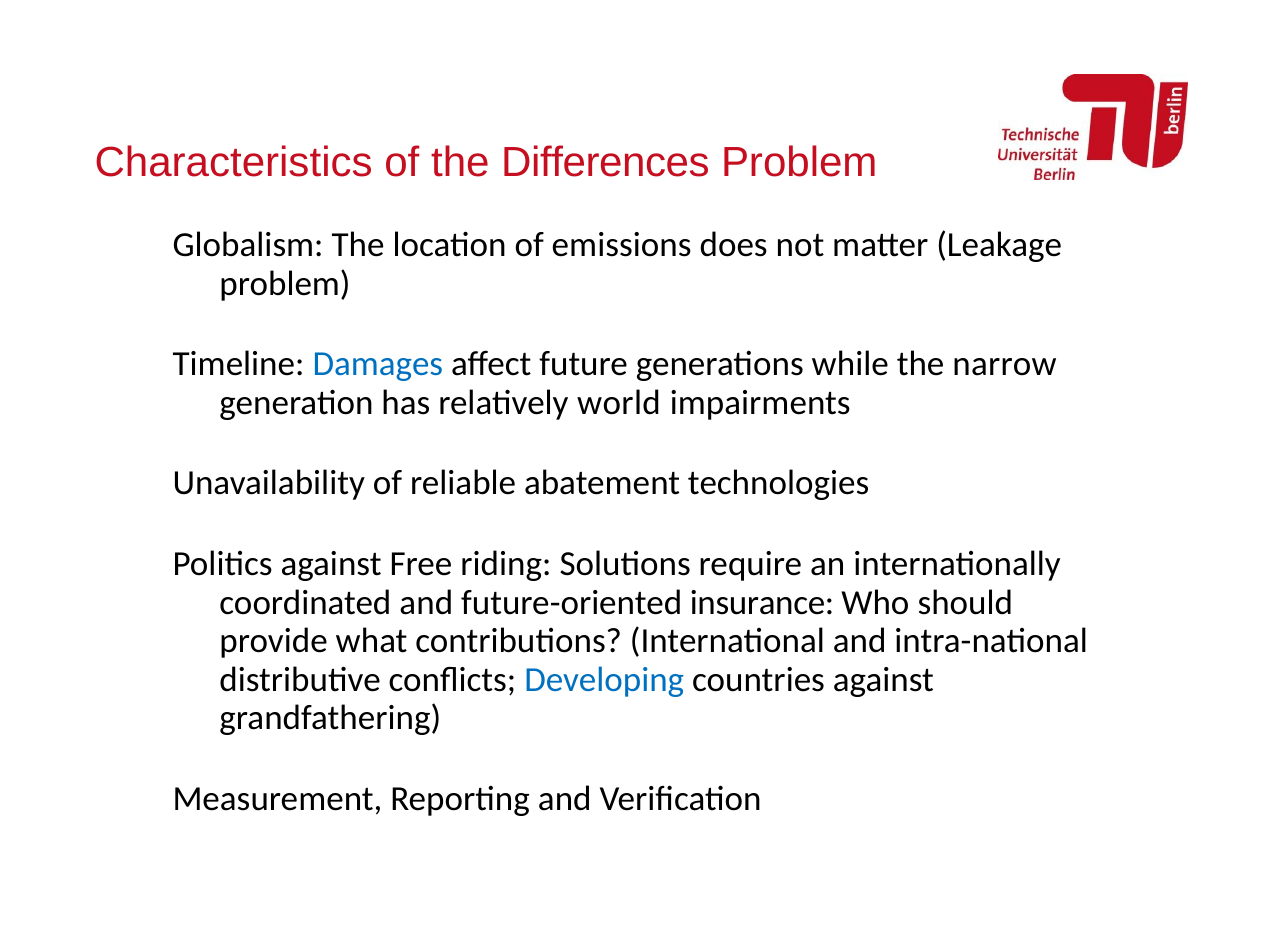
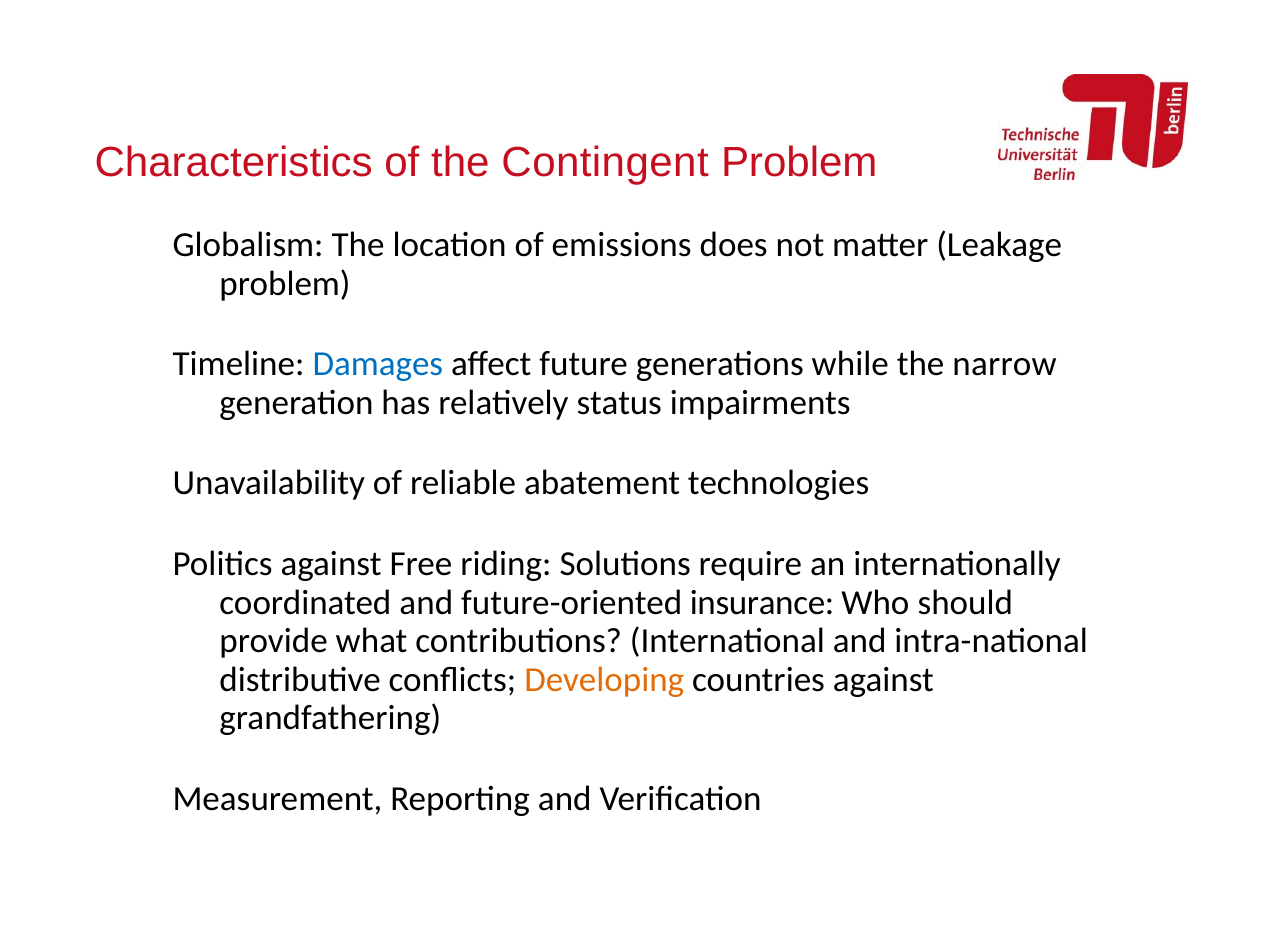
Differences: Differences -> Contingent
world: world -> status
Developing colour: blue -> orange
